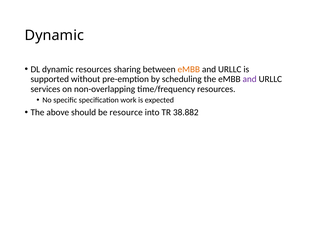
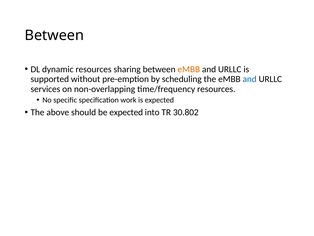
Dynamic at (54, 35): Dynamic -> Between
and at (250, 79) colour: purple -> blue
be resource: resource -> expected
38.882: 38.882 -> 30.802
